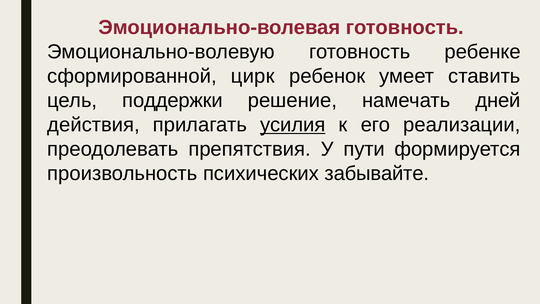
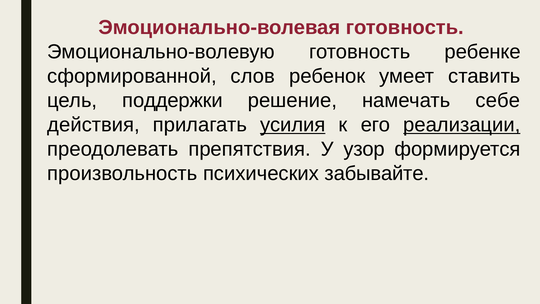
цирк: цирк -> слов
дней: дней -> себе
реализации underline: none -> present
пути: пути -> узор
